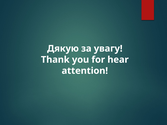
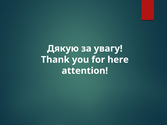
hear: hear -> here
